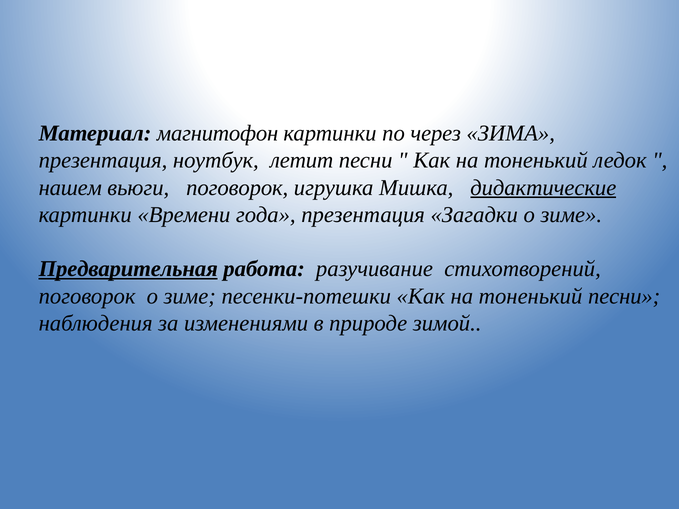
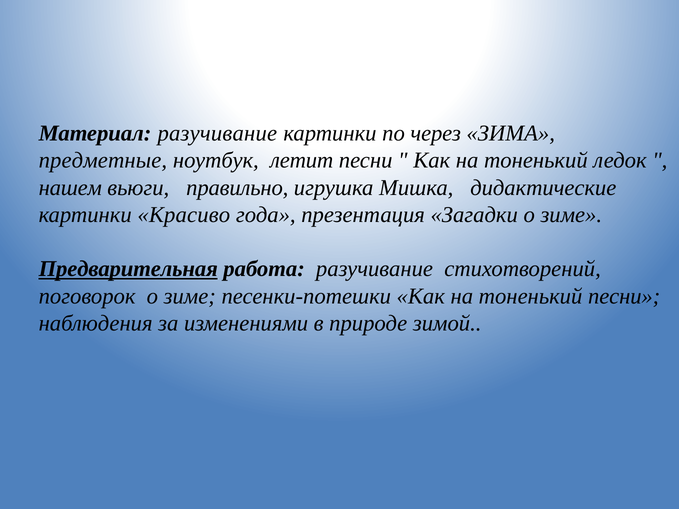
Материал магнитофон: магнитофон -> разучивание
презентация at (103, 161): презентация -> предметные
вьюги поговорок: поговорок -> правильно
дидактические underline: present -> none
Времени: Времени -> Красиво
